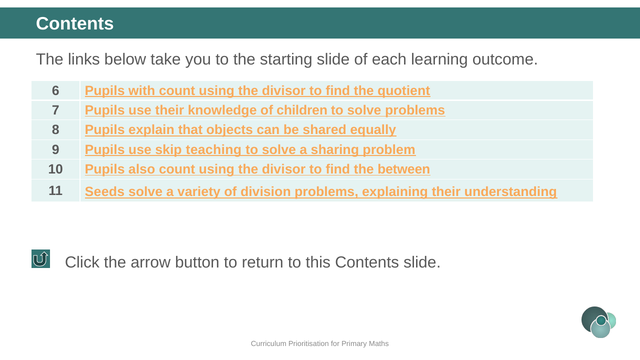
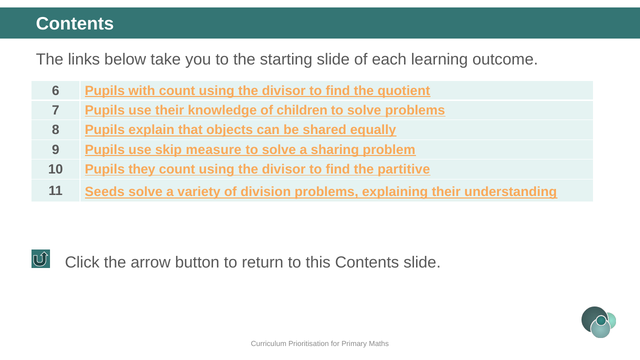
teaching: teaching -> measure
also: also -> they
between: between -> partitive
